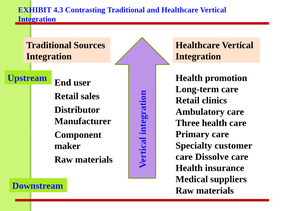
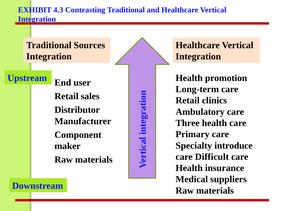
customer: customer -> introduce
Dissolve: Dissolve -> Difficult
